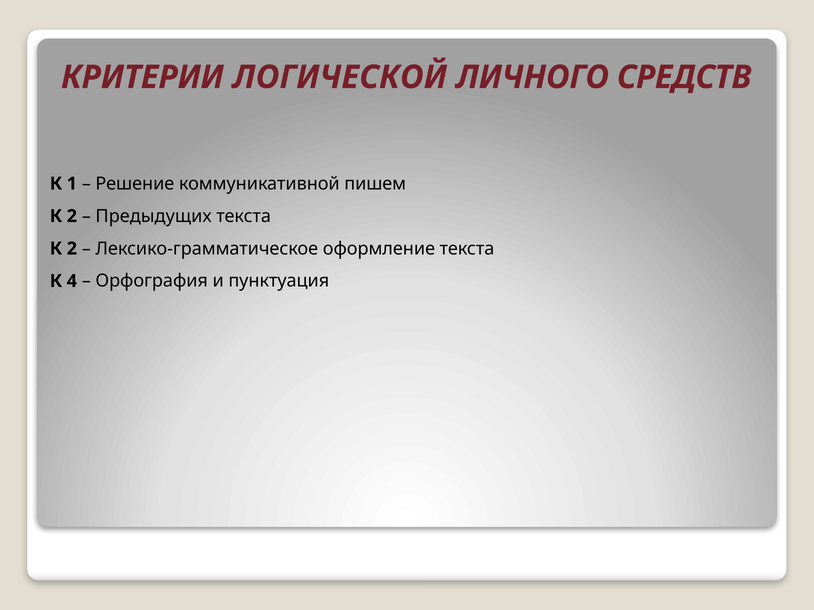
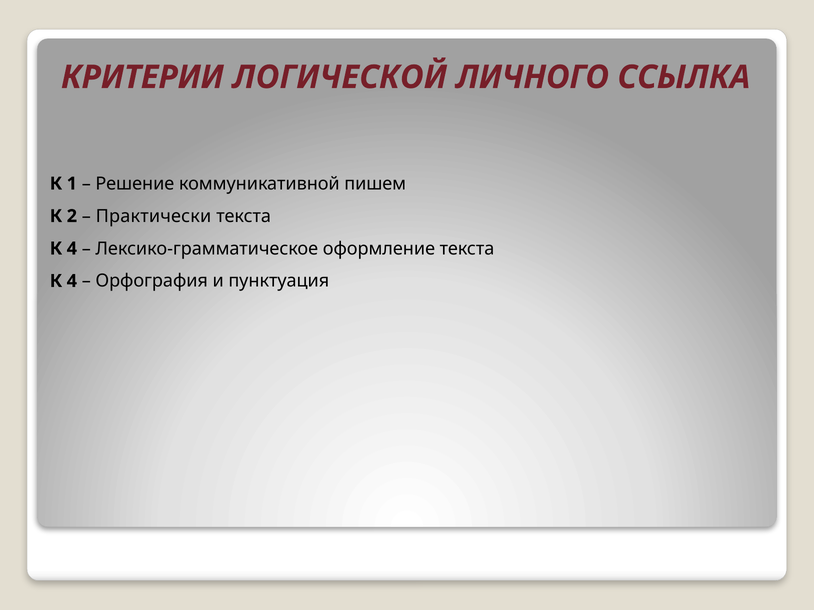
СРЕДСТВ: СРЕДСТВ -> ССЫЛКА
Предыдущих: Предыдущих -> Практически
2 at (72, 249): 2 -> 4
